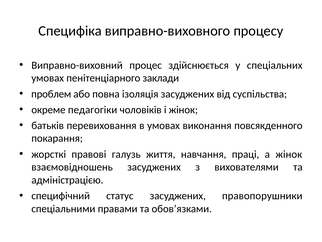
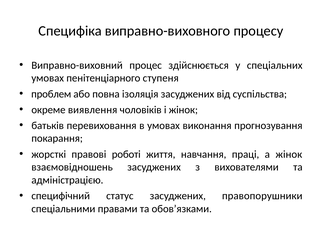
заклади: заклади -> ступеня
педагогіки: педагогіки -> виявлення
повсякденного: повсякденного -> прогнозування
галузь: галузь -> роботі
